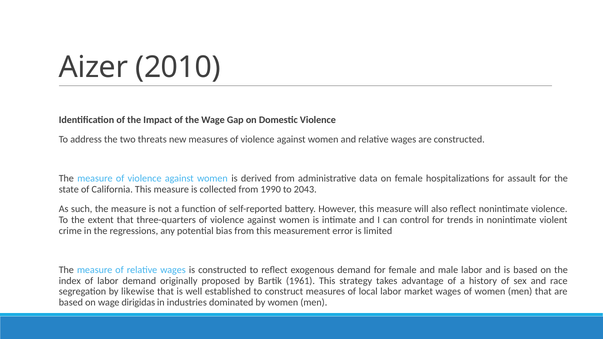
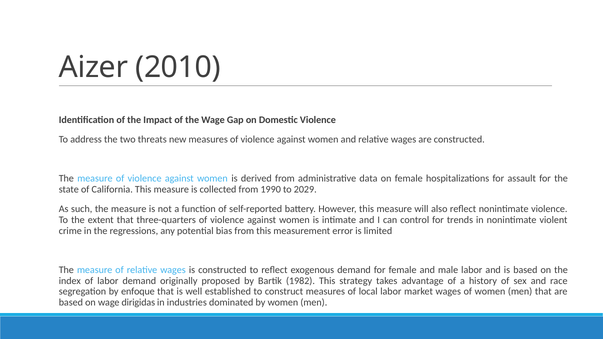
2043: 2043 -> 2029
1961: 1961 -> 1982
likewise: likewise -> enfoque
